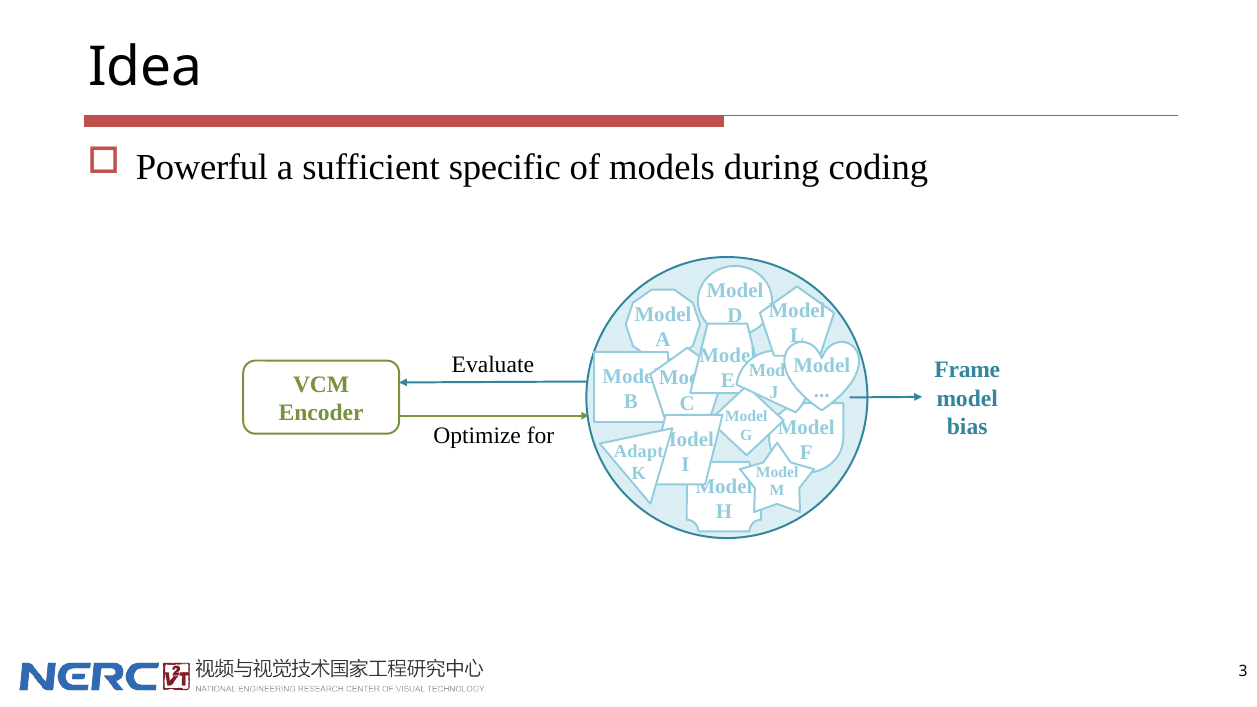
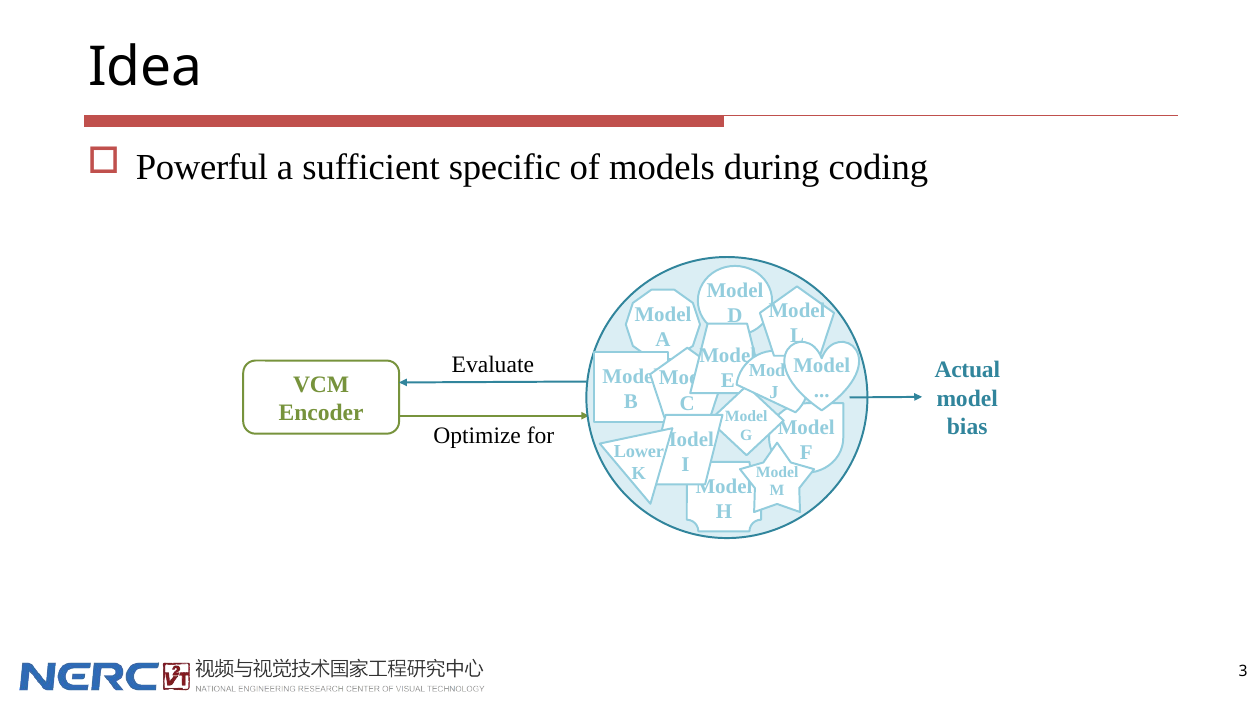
Frame: Frame -> Actual
Adapt: Adapt -> Lower
